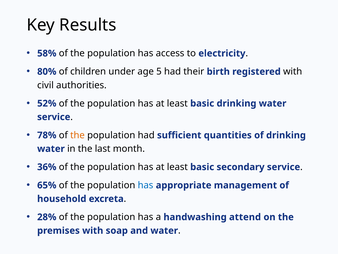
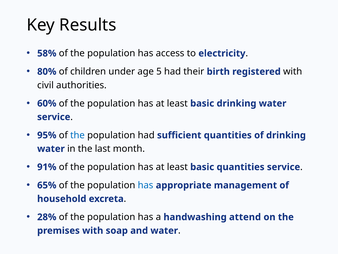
52%: 52% -> 60%
78%: 78% -> 95%
the at (77, 135) colour: orange -> blue
36%: 36% -> 91%
basic secondary: secondary -> quantities
